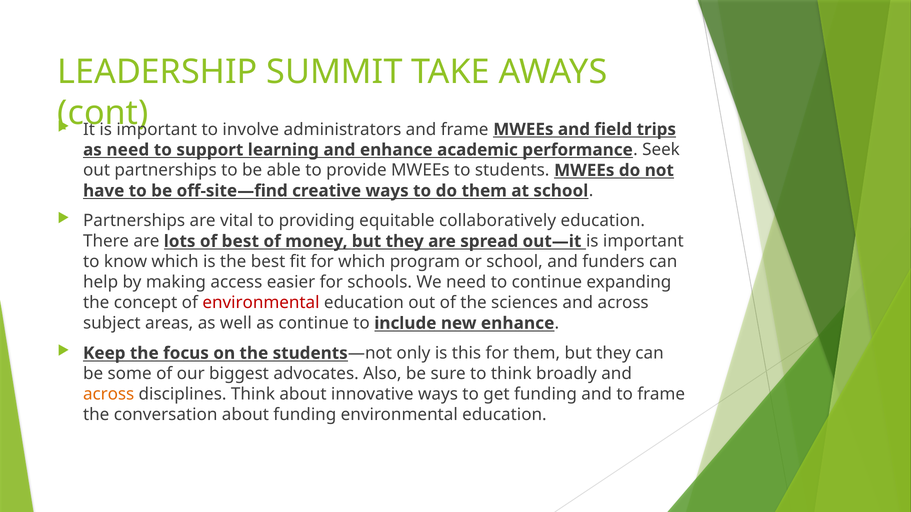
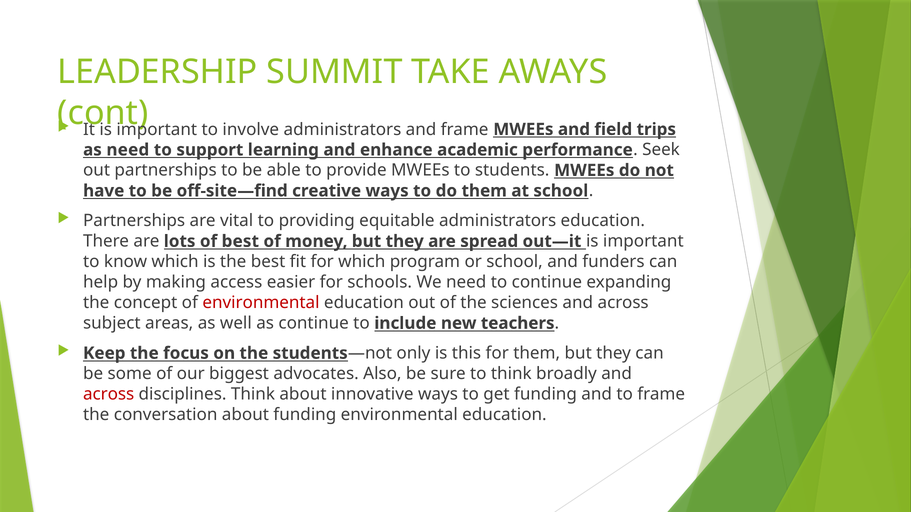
equitable collaboratively: collaboratively -> administrators
new enhance: enhance -> teachers
across at (109, 394) colour: orange -> red
